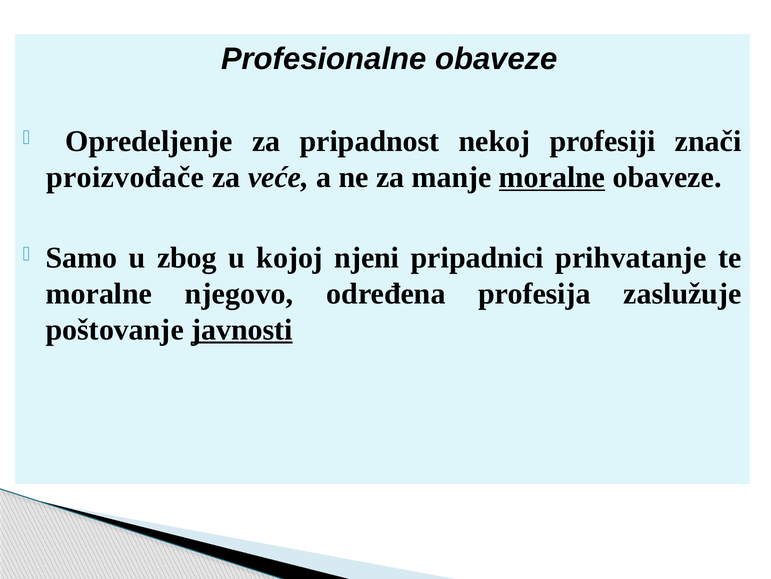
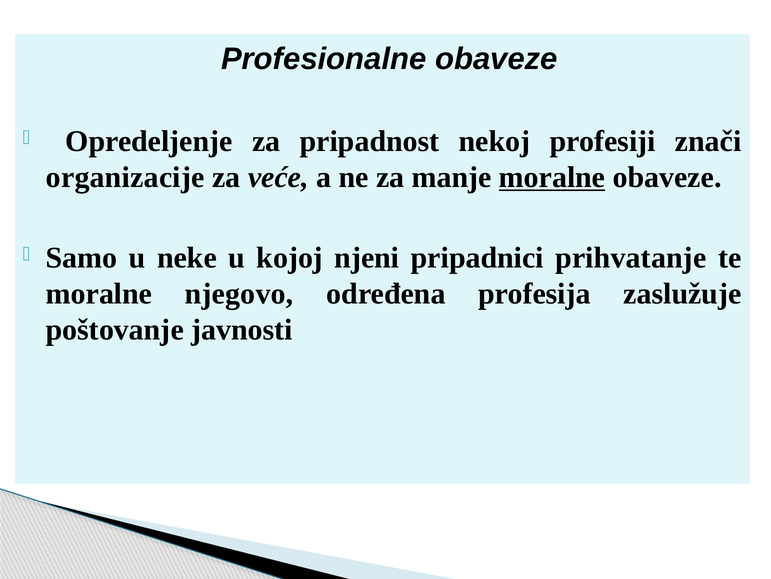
proizvođače: proizvođače -> organizacije
zbog: zbog -> neke
javnosti underline: present -> none
